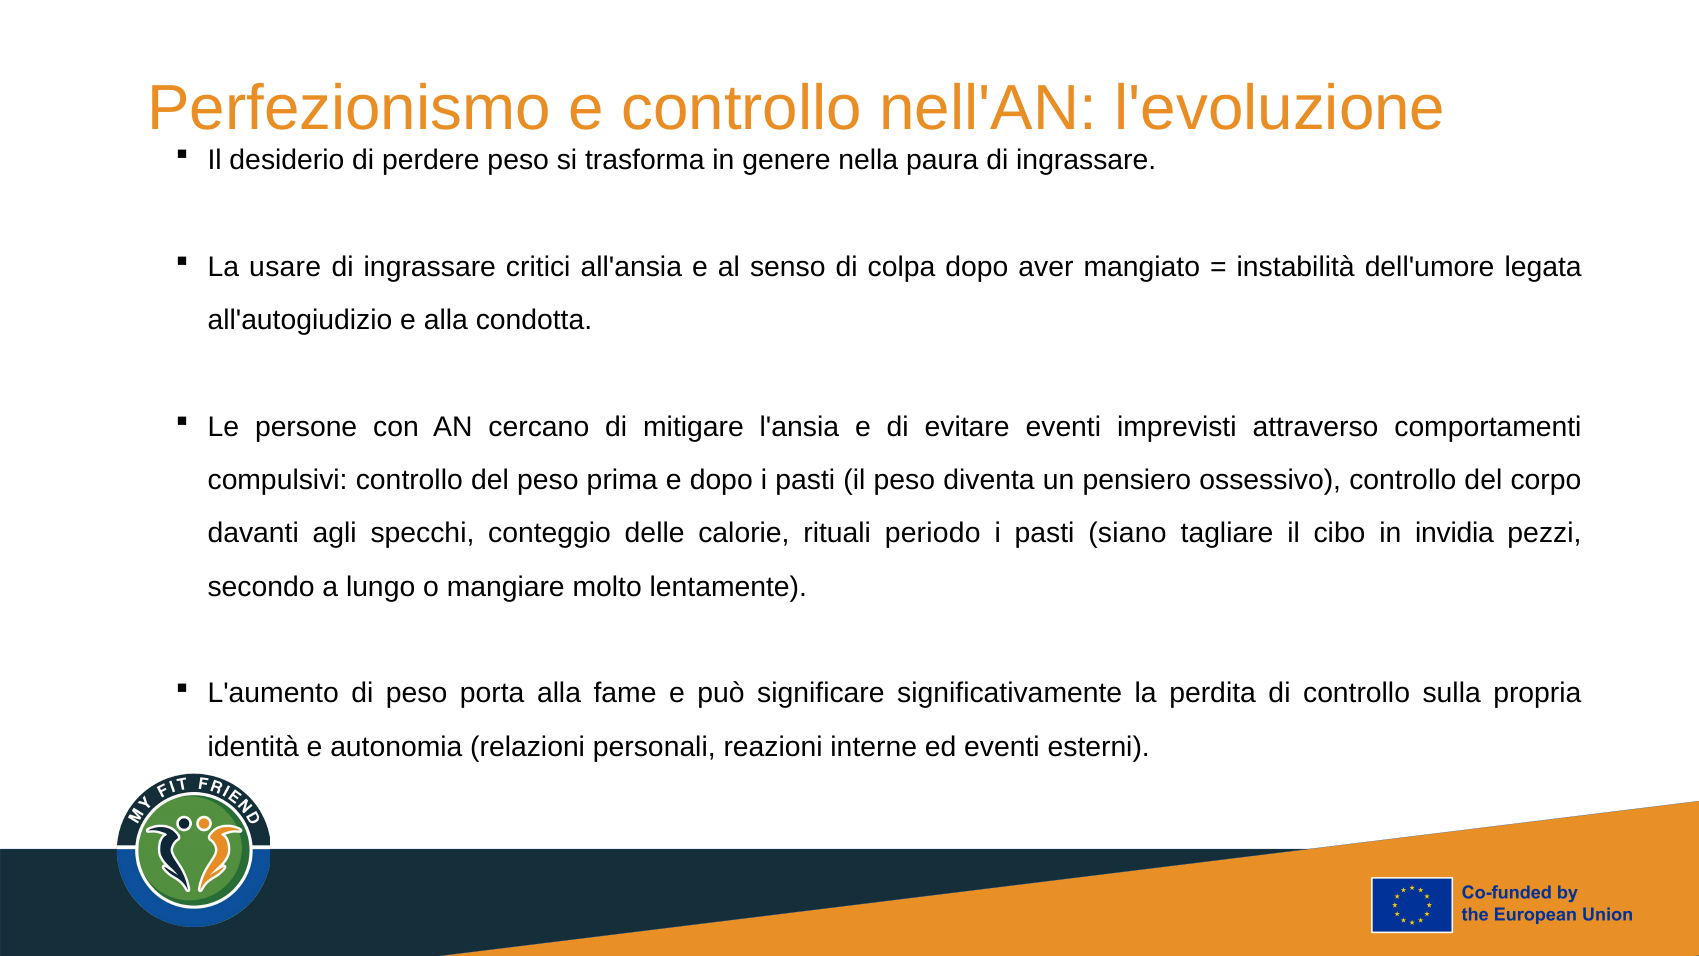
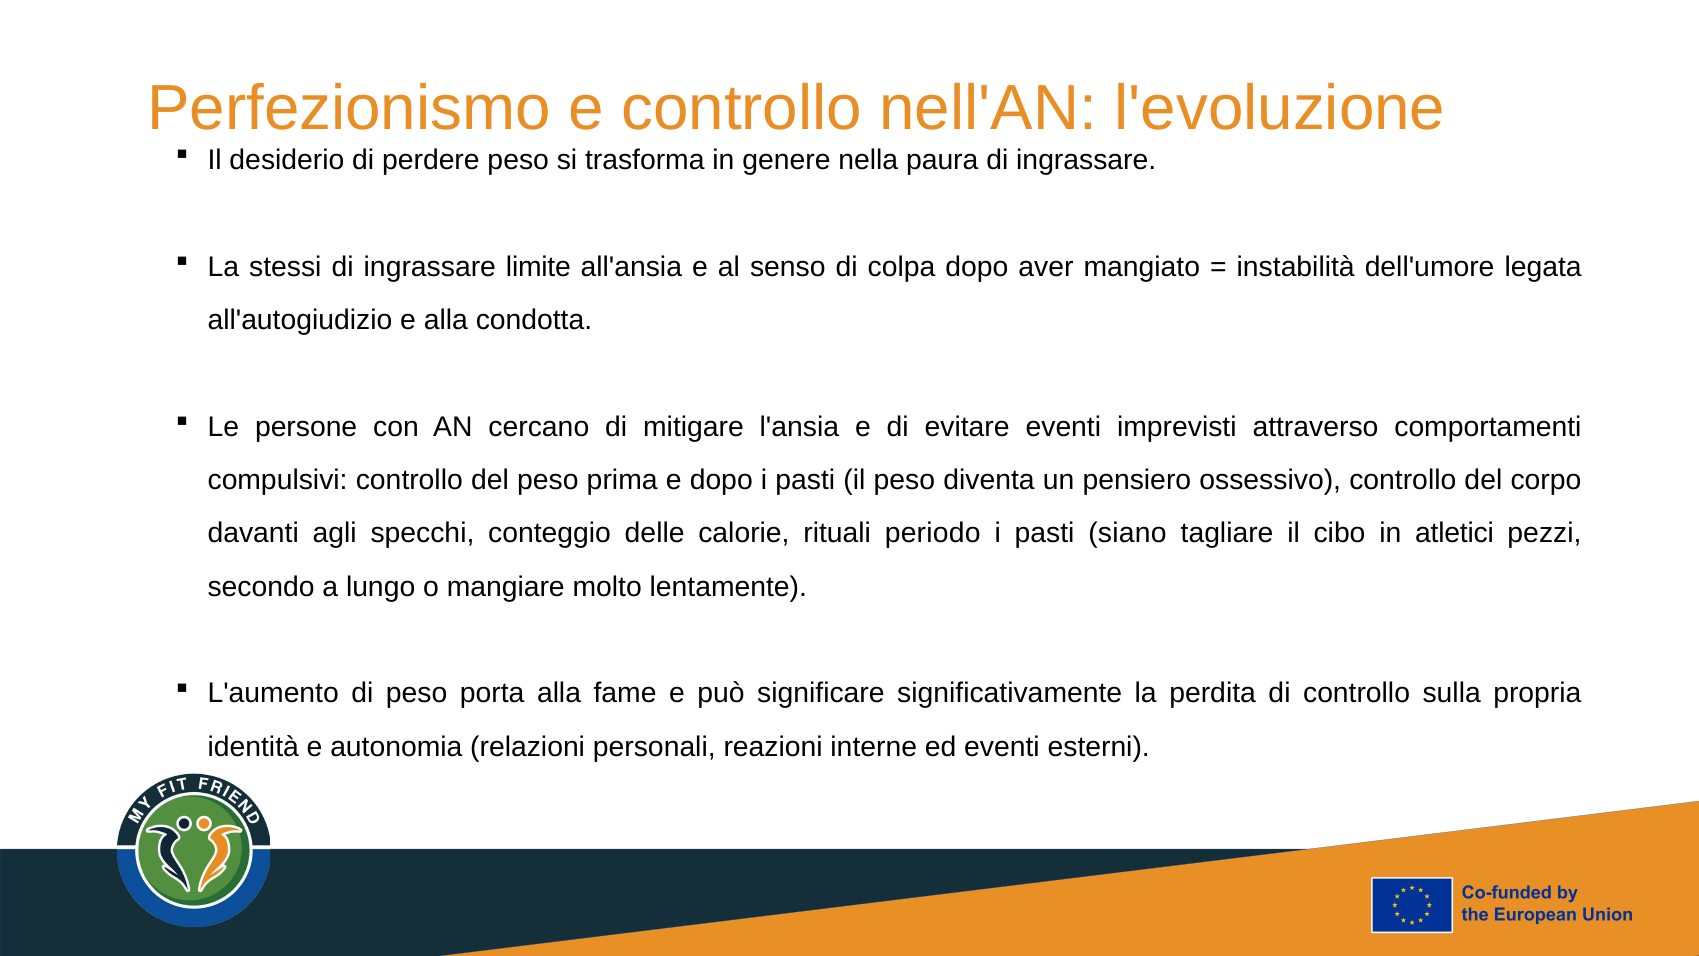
usare: usare -> stessi
critici: critici -> limite
invidia: invidia -> atletici
